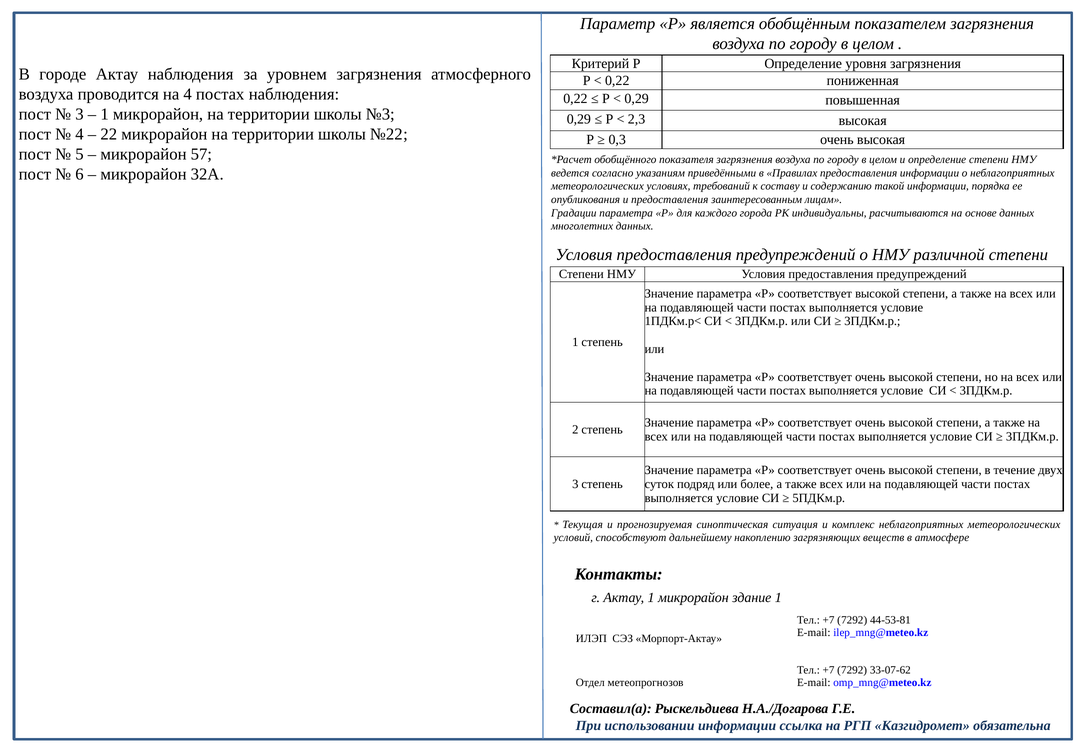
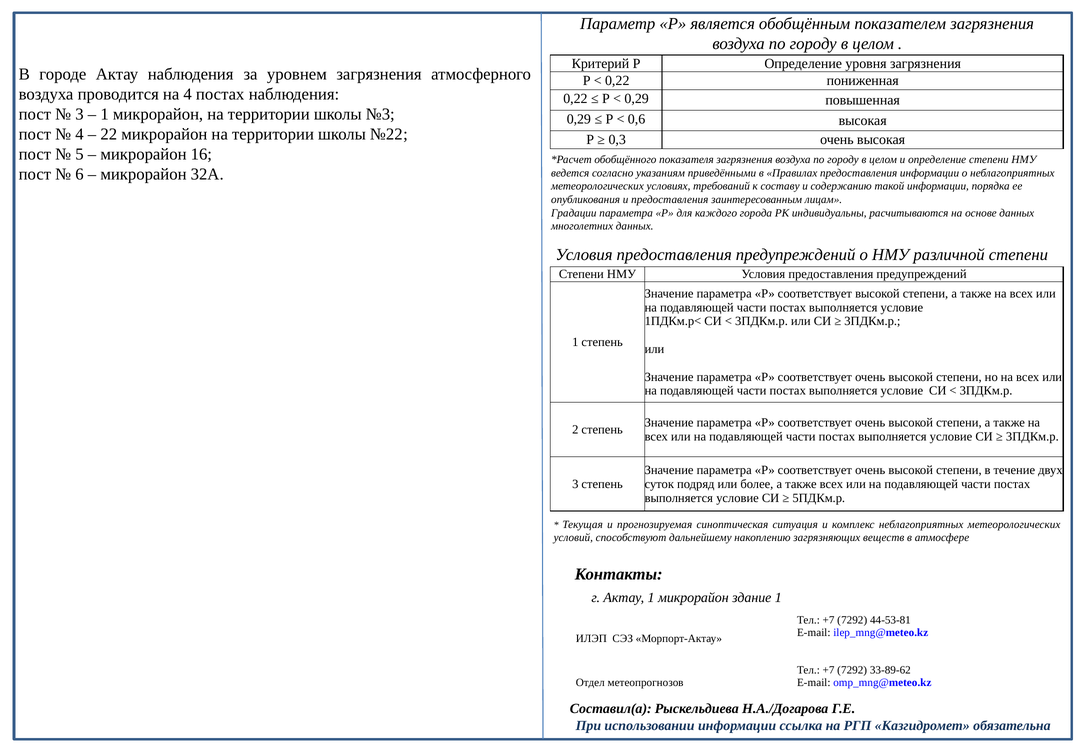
2,3: 2,3 -> 0,6
57: 57 -> 16
33-07-62: 33-07-62 -> 33-89-62
